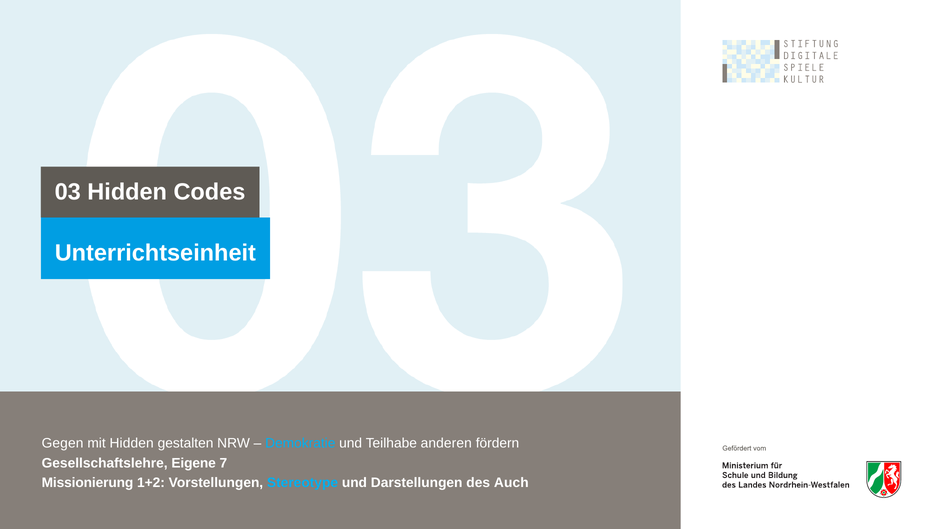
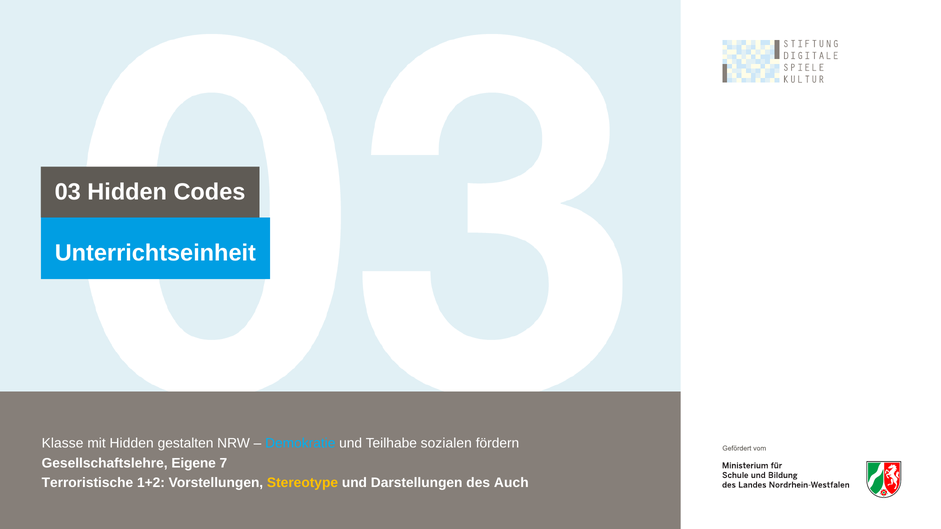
Gegen: Gegen -> Klasse
anderen: anderen -> sozialen
Missionierung: Missionierung -> Terroristische
Stereotype colour: light blue -> yellow
